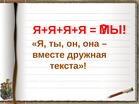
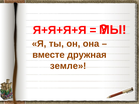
текста: текста -> земле
